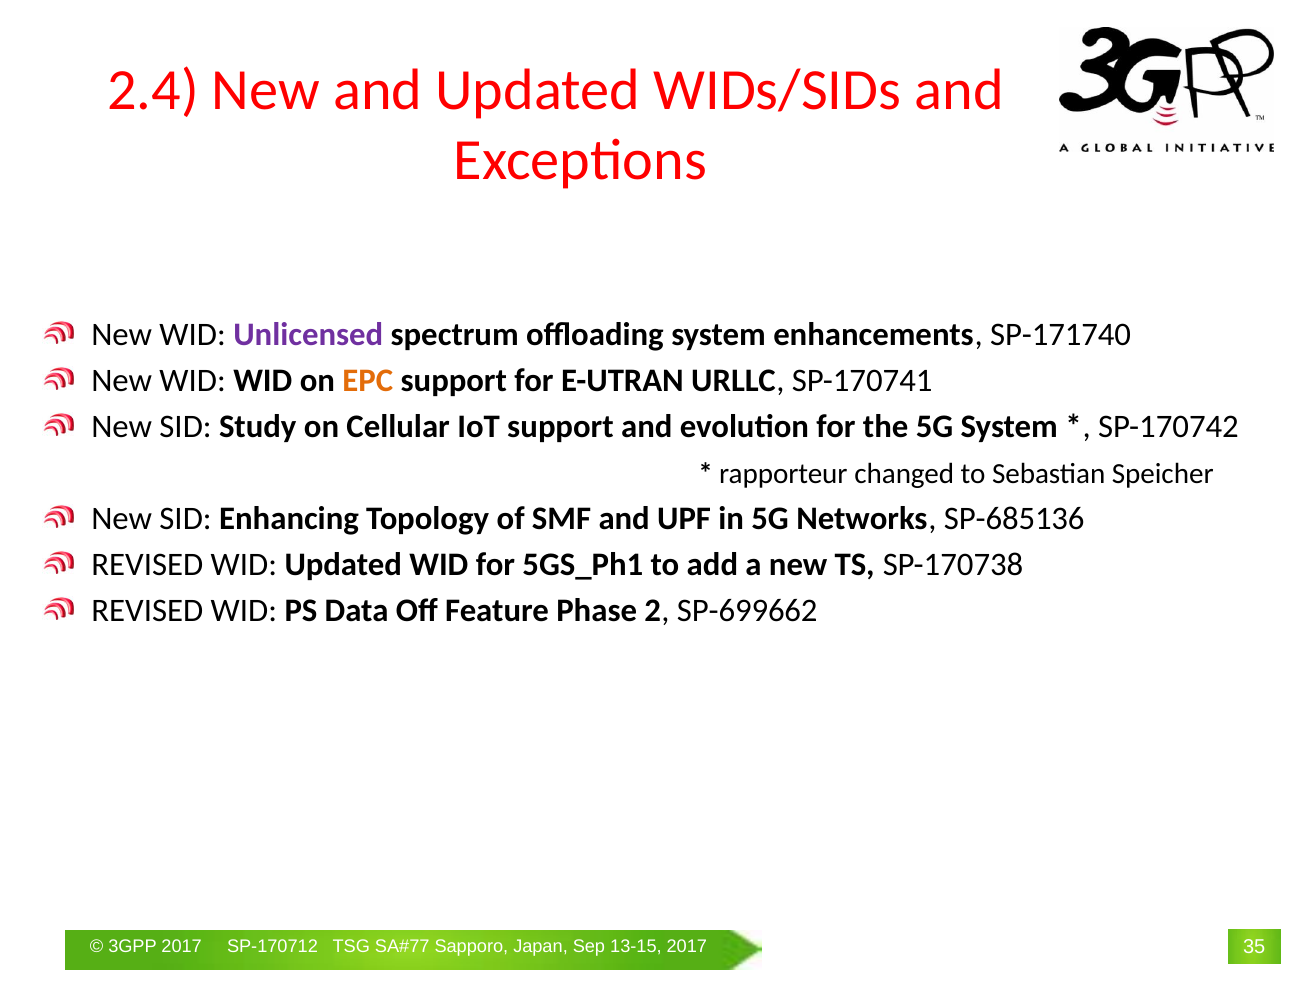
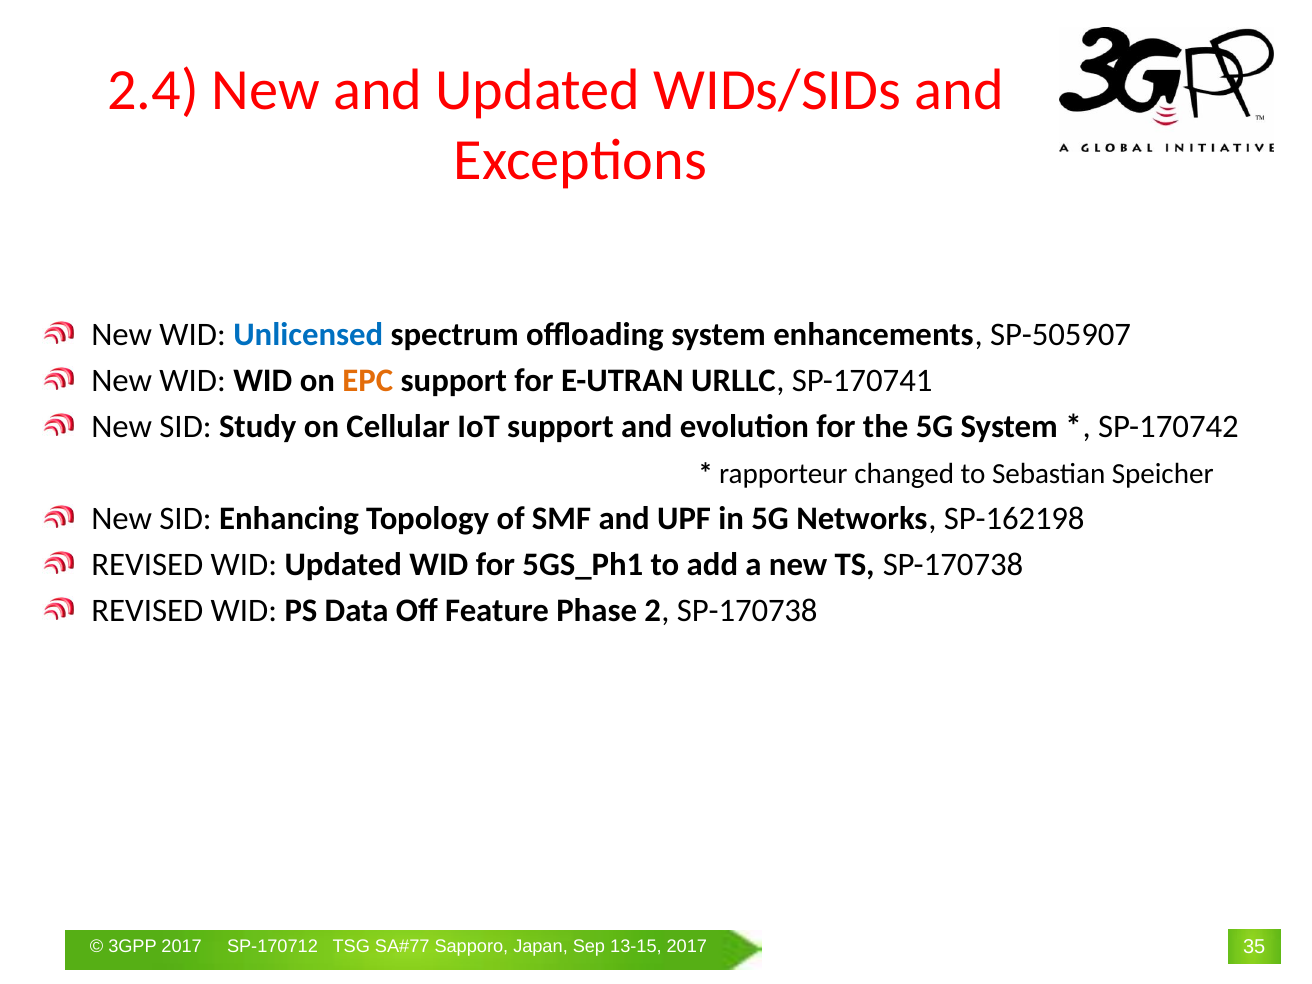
Unlicensed colour: purple -> blue
SP-171740: SP-171740 -> SP-505907
SP-685136: SP-685136 -> SP-162198
2 SP-699662: SP-699662 -> SP-170738
